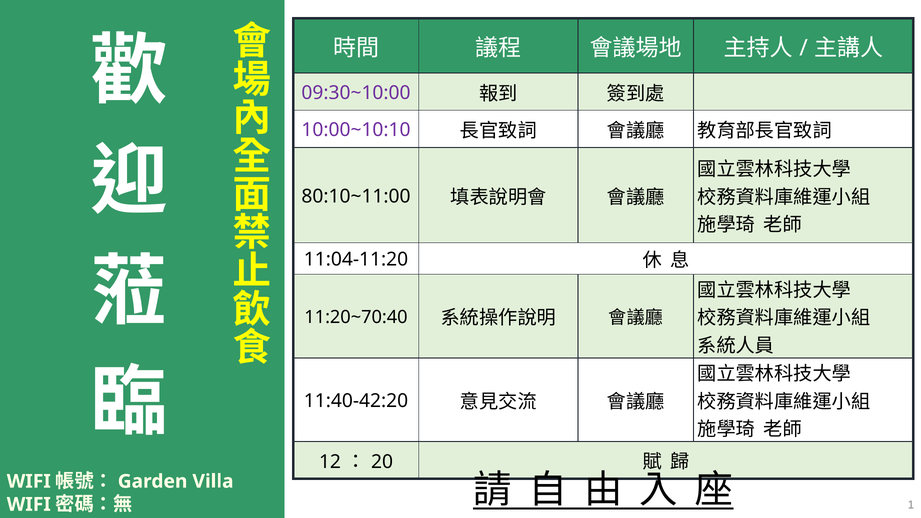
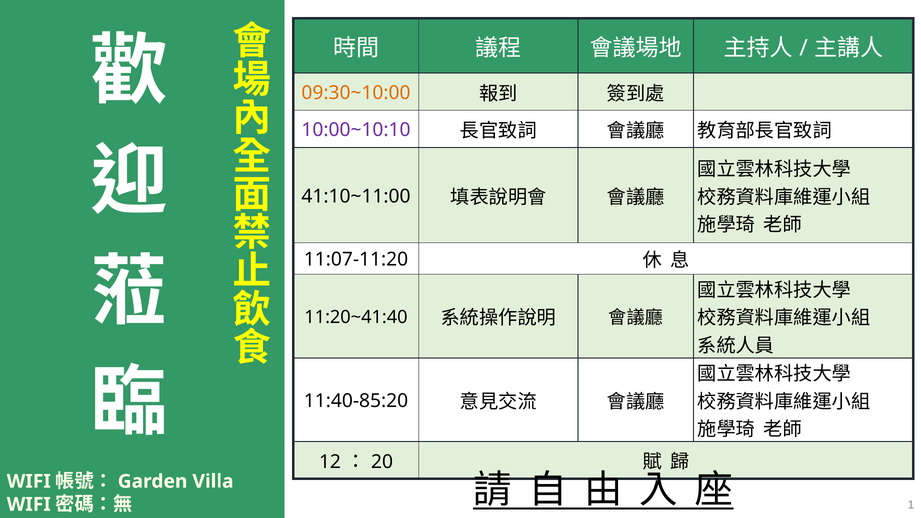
09:30~10:00 colour: purple -> orange
80:10~11:00: 80:10~11:00 -> 41:10~11:00
11:04-11:20: 11:04-11:20 -> 11:07-11:20
11:20~70:40: 11:20~70:40 -> 11:20~41:40
11:40-42:20: 11:40-42:20 -> 11:40-85:20
